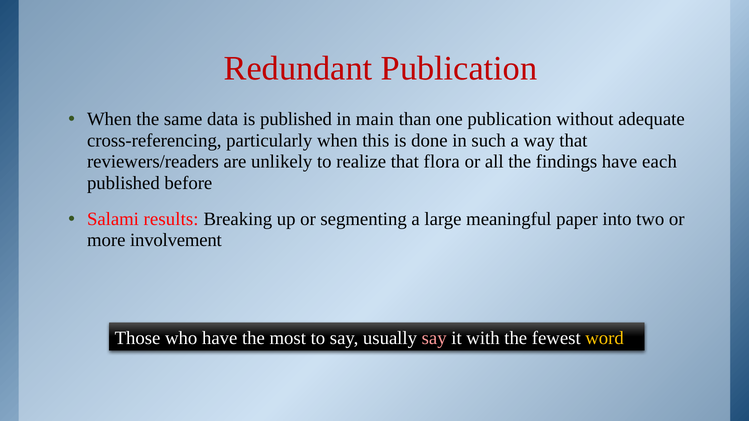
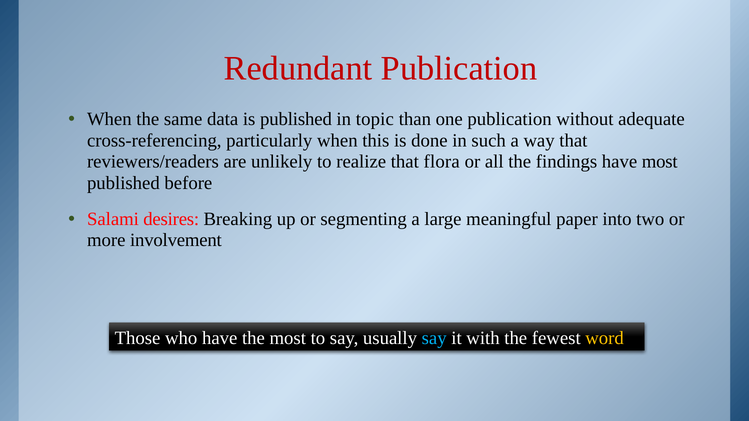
main: main -> topic
have each: each -> most
results: results -> desires
say at (434, 338) colour: pink -> light blue
